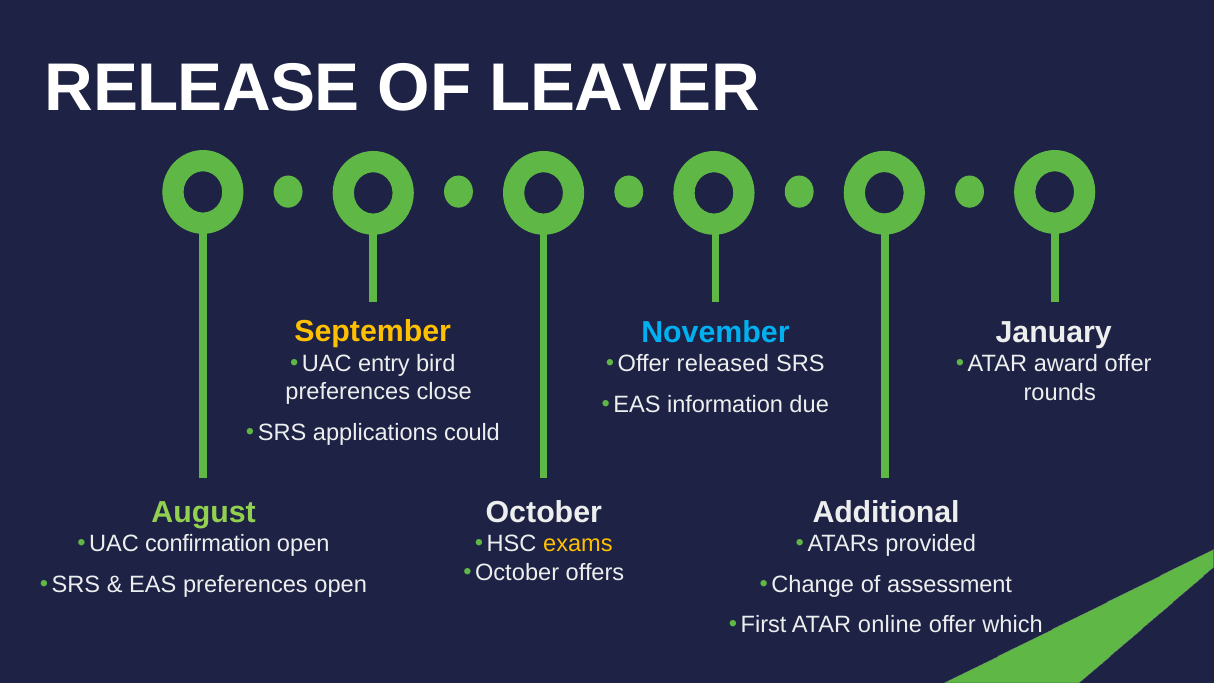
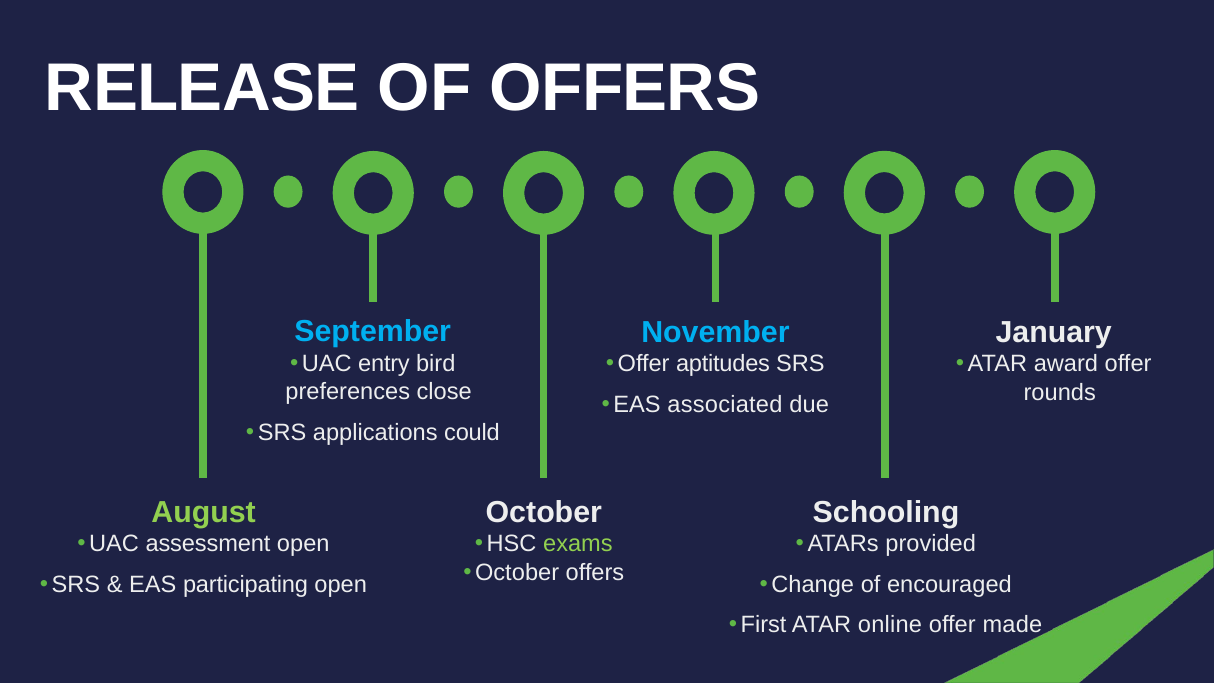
OF LEAVER: LEAVER -> OFFERS
September colour: yellow -> light blue
released: released -> aptitudes
information: information -> associated
Additional: Additional -> Schooling
confirmation: confirmation -> assessment
exams colour: yellow -> light green
EAS preferences: preferences -> participating
assessment: assessment -> encouraged
which: which -> made
